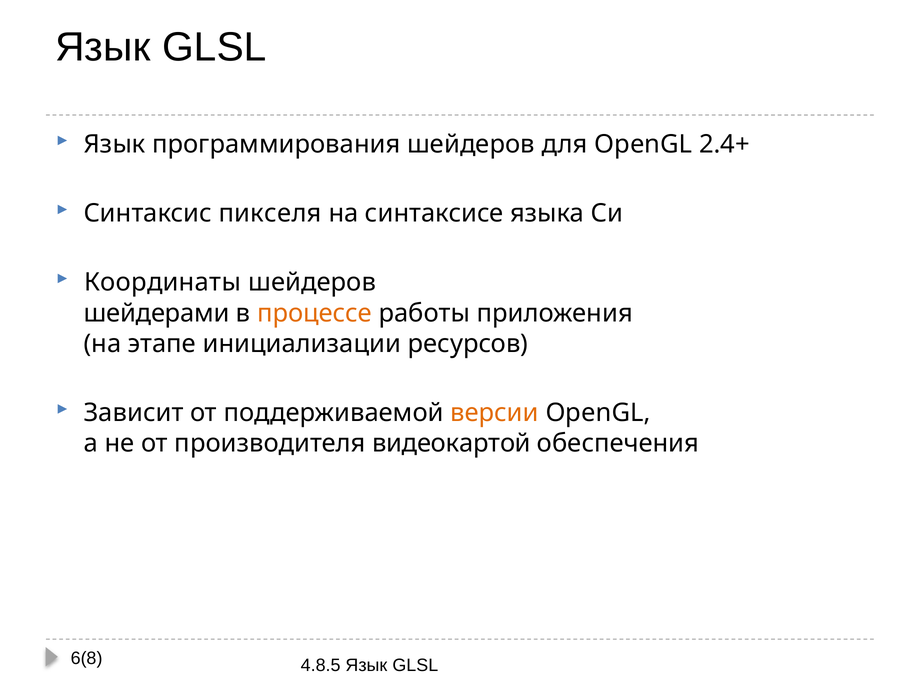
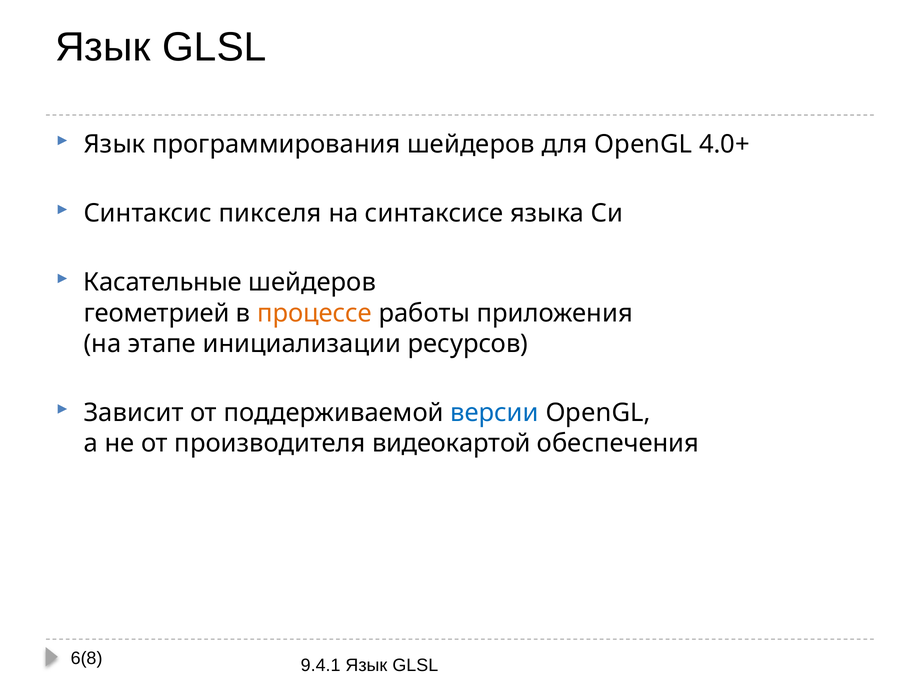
2.4+: 2.4+ -> 4.0+
Координаты: Координаты -> Касательные
шейдерами: шейдерами -> геометрией
версии colour: orange -> blue
4.8.5: 4.8.5 -> 9.4.1
